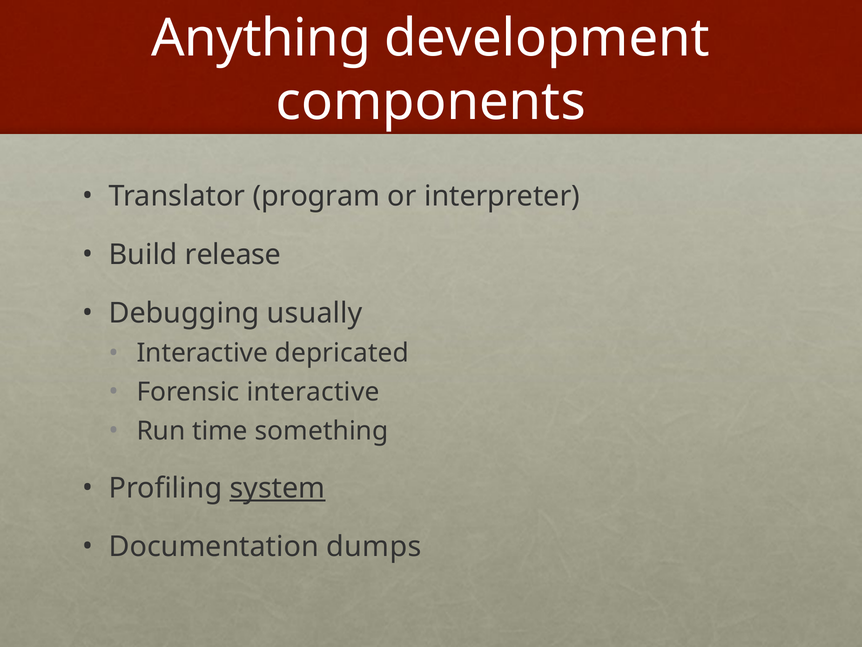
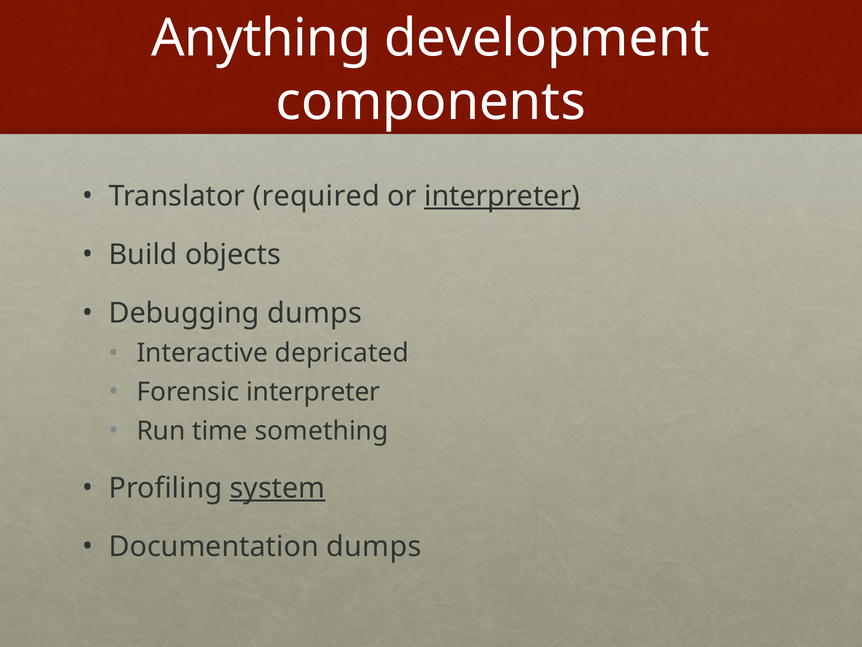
program: program -> required
interpreter at (502, 196) underline: none -> present
release: release -> objects
Debugging usually: usually -> dumps
Forensic interactive: interactive -> interpreter
